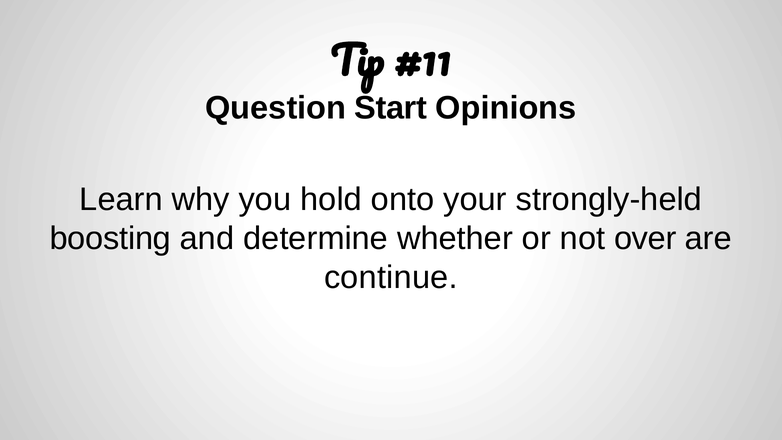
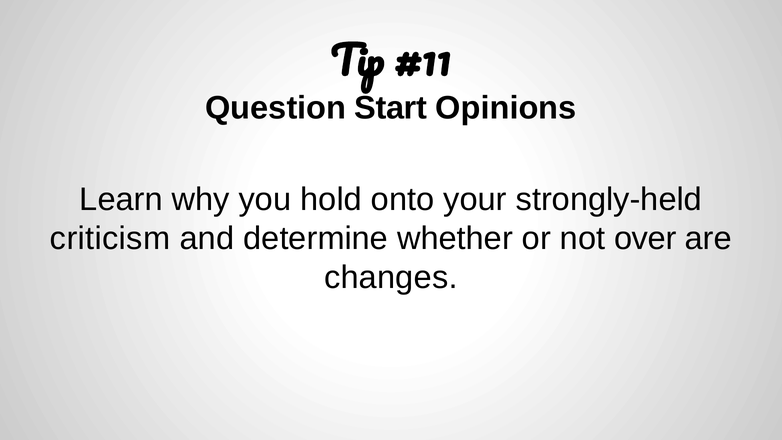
boosting: boosting -> criticism
continue: continue -> changes
